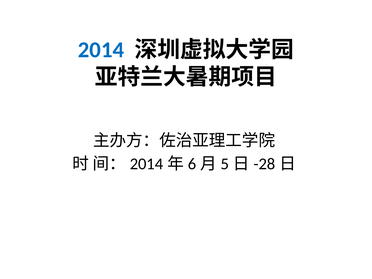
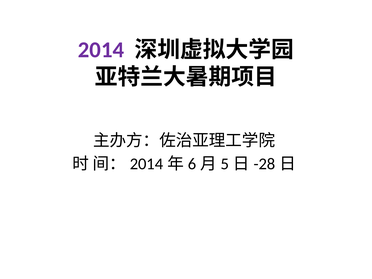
2014 colour: blue -> purple
